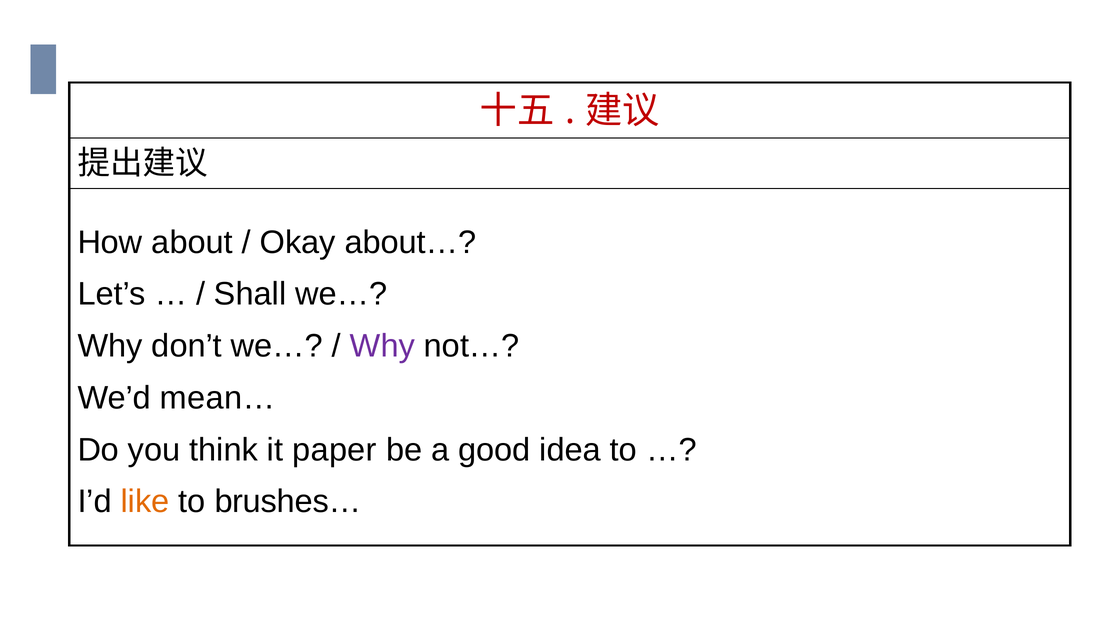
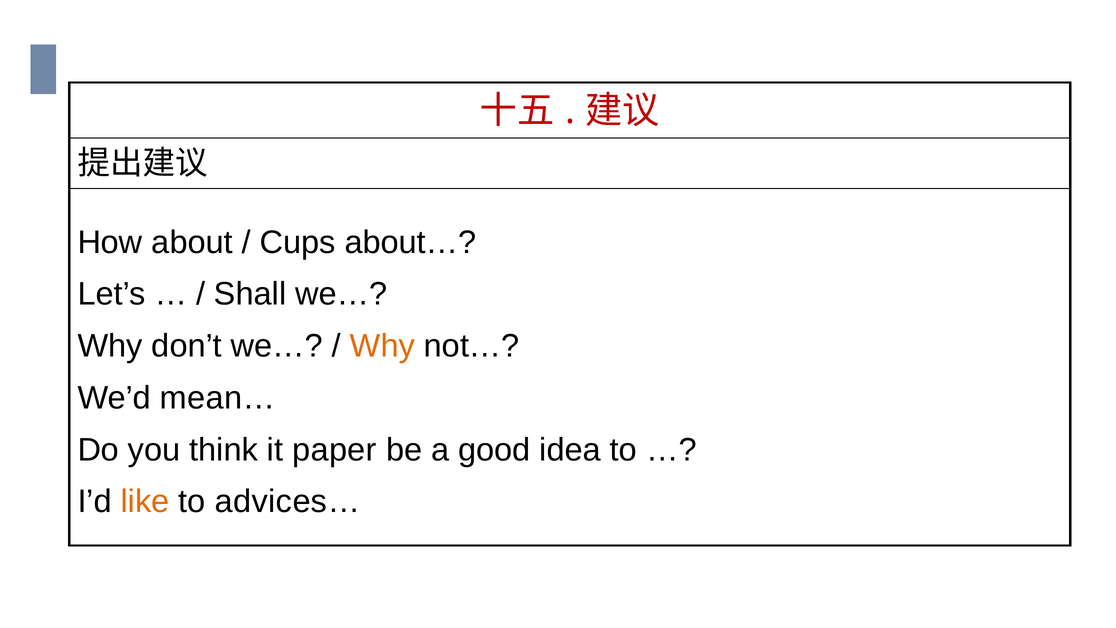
Okay: Okay -> Cups
Why at (382, 346) colour: purple -> orange
brushes…: brushes… -> advices…
